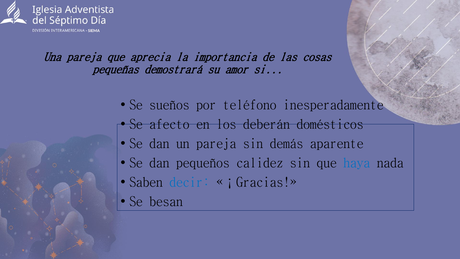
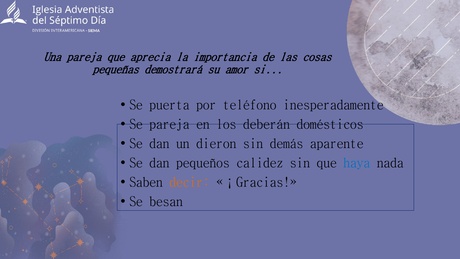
sueños: sueños -> puerta
Se afecto: afecto -> pareja
un pareja: pareja -> dieron
decir colour: blue -> orange
